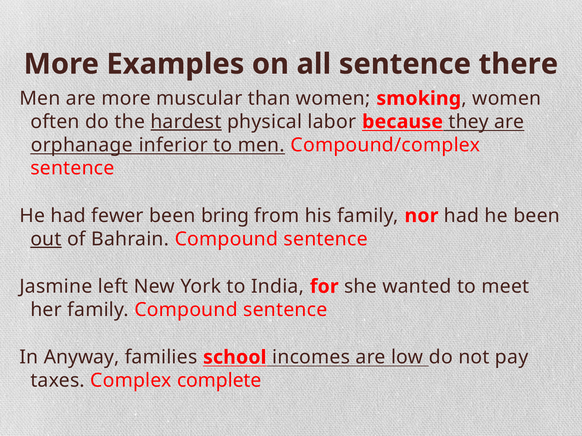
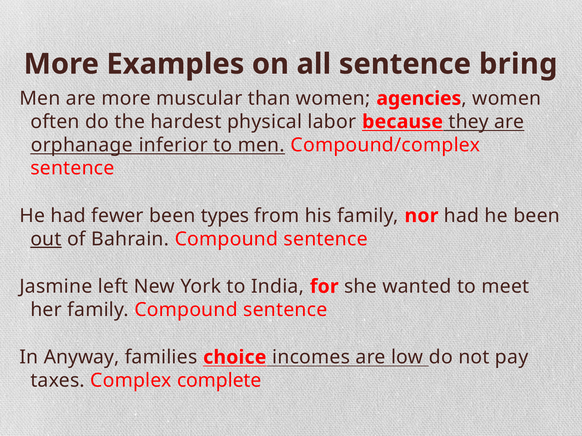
there: there -> bring
smoking: smoking -> agencies
hardest underline: present -> none
bring: bring -> types
school: school -> choice
